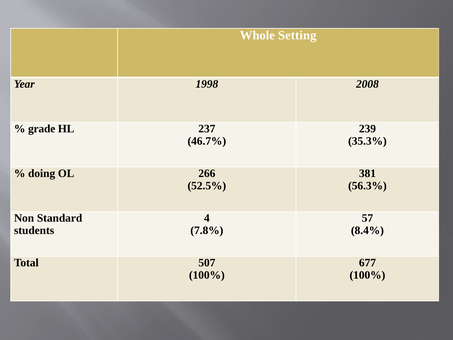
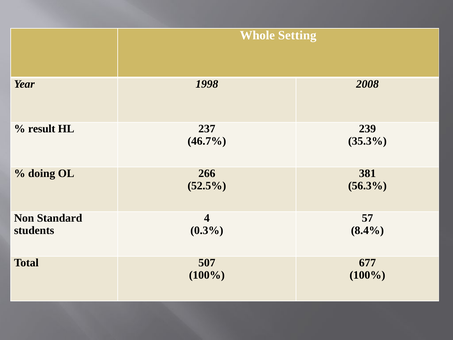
grade: grade -> result
7.8%: 7.8% -> 0.3%
